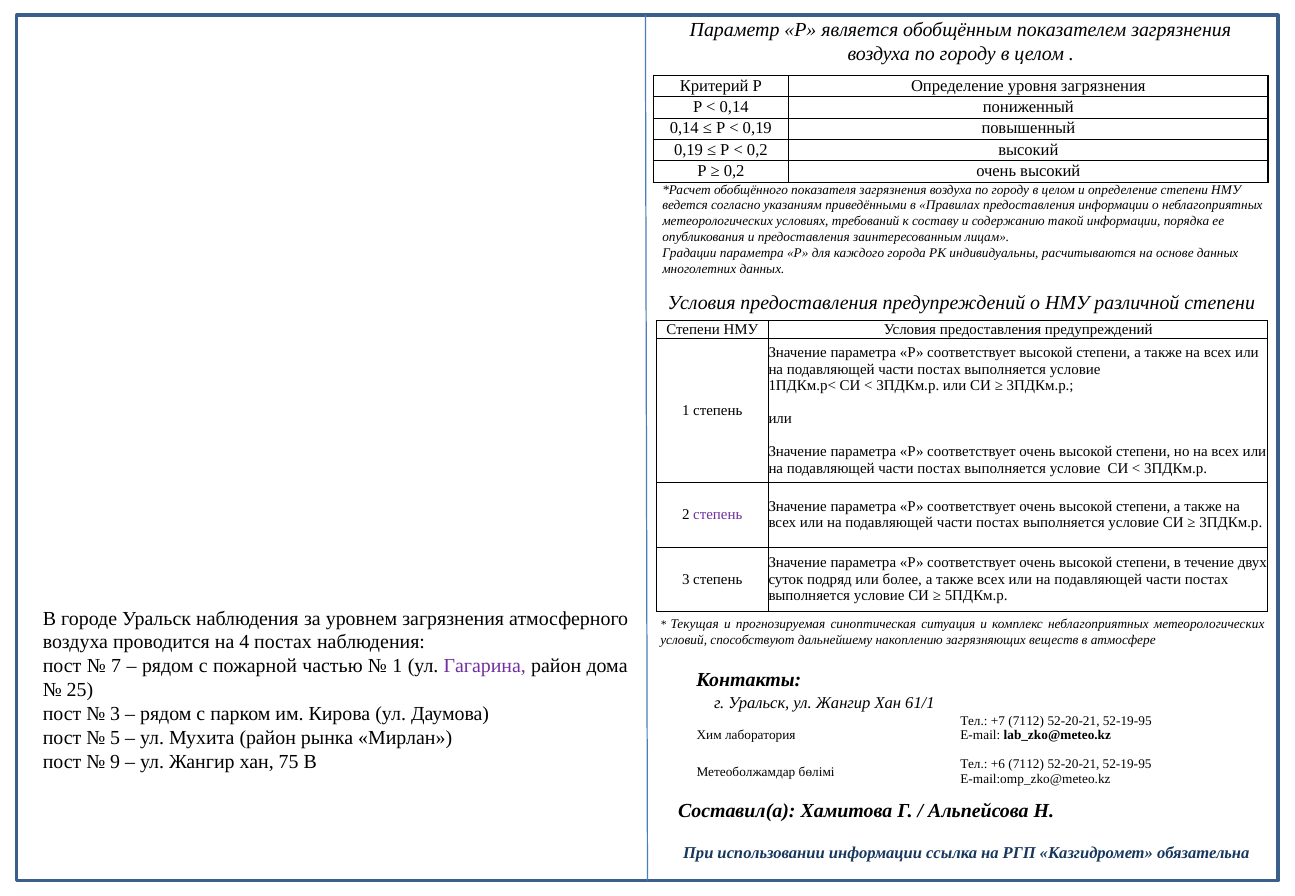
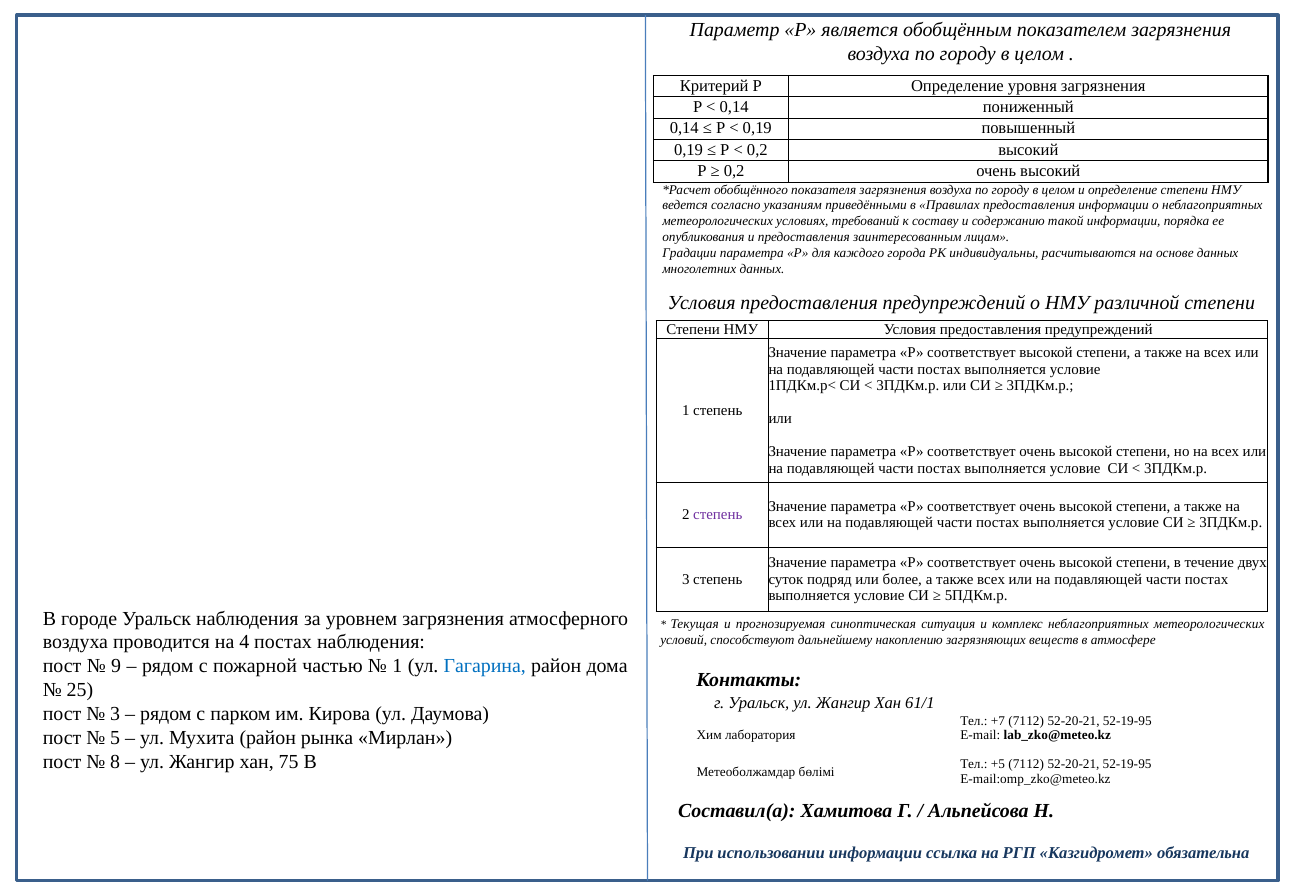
7: 7 -> 9
Гагарина colour: purple -> blue
9: 9 -> 8
+6: +6 -> +5
